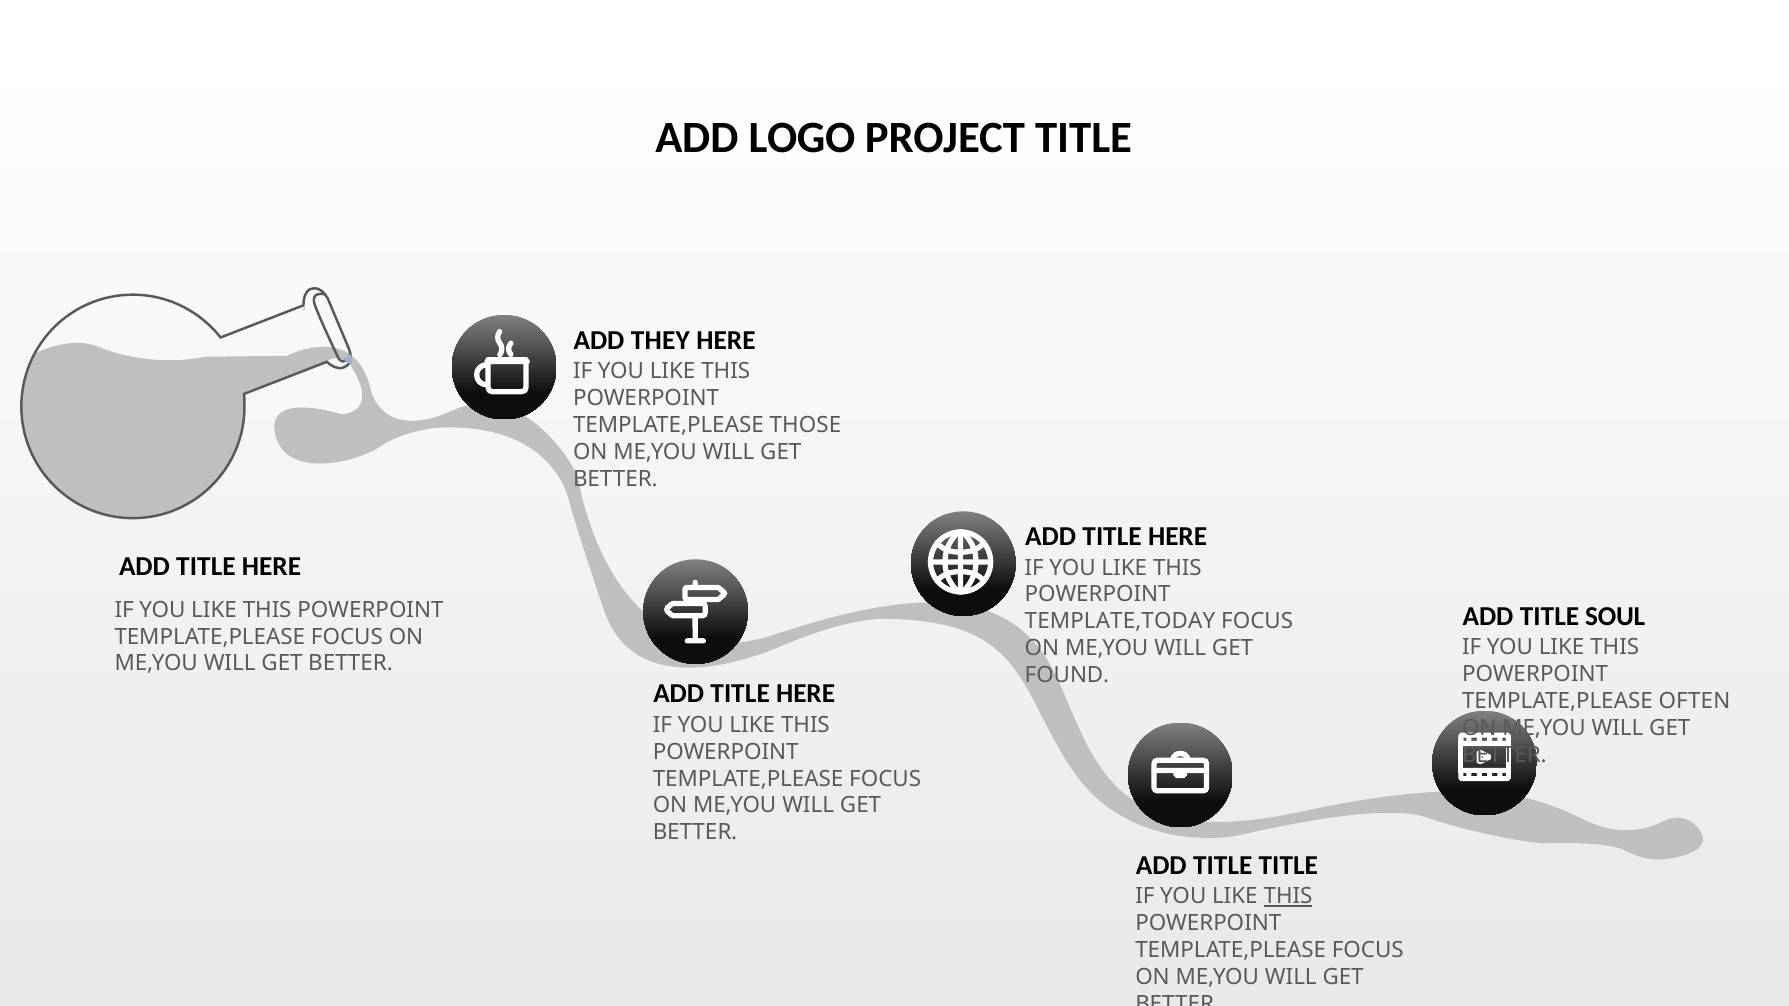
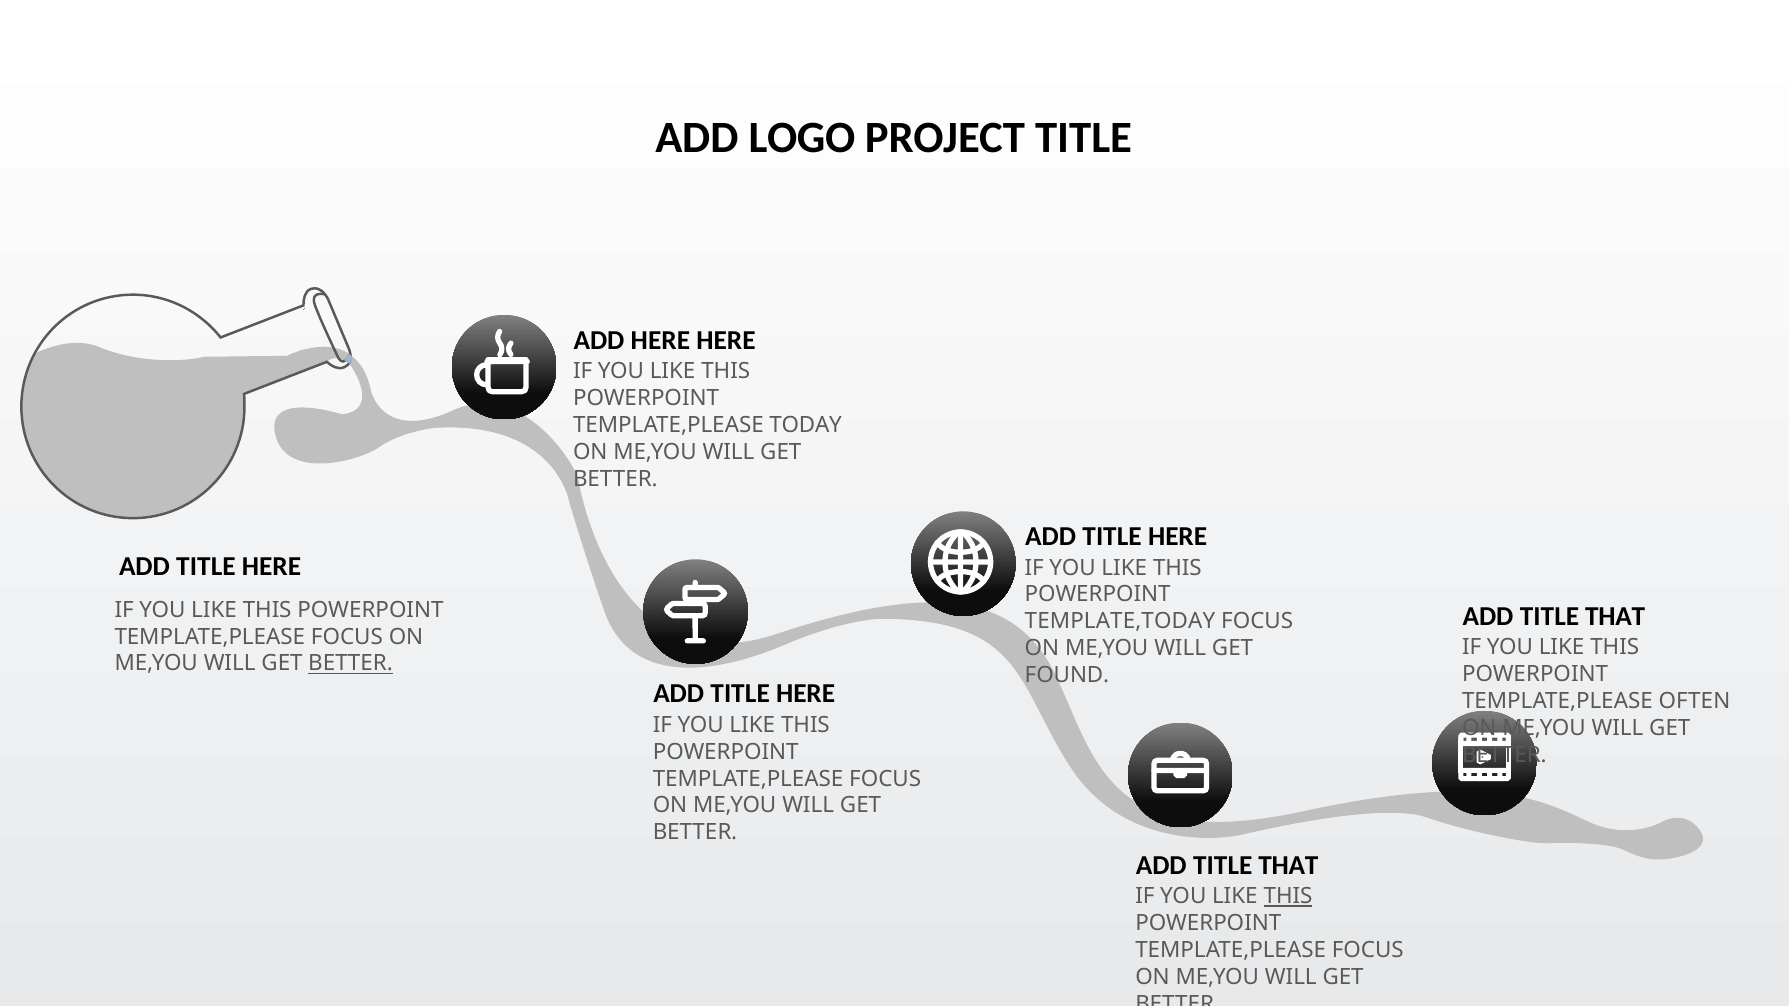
ADD THEY: THEY -> HERE
THOSE: THOSE -> TODAY
SOUL at (1615, 616): SOUL -> THAT
BETTER at (351, 664) underline: none -> present
TITLE at (1288, 866): TITLE -> THAT
